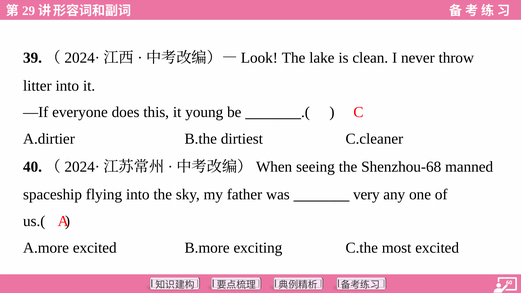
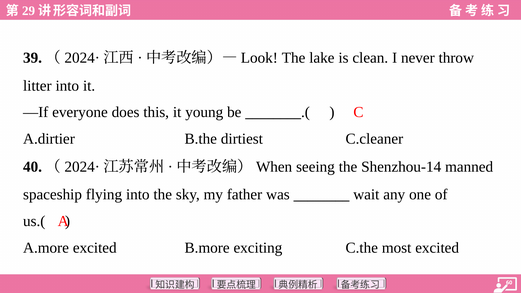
Shenzhou-68: Shenzhou-68 -> Shenzhou-14
very: very -> wait
